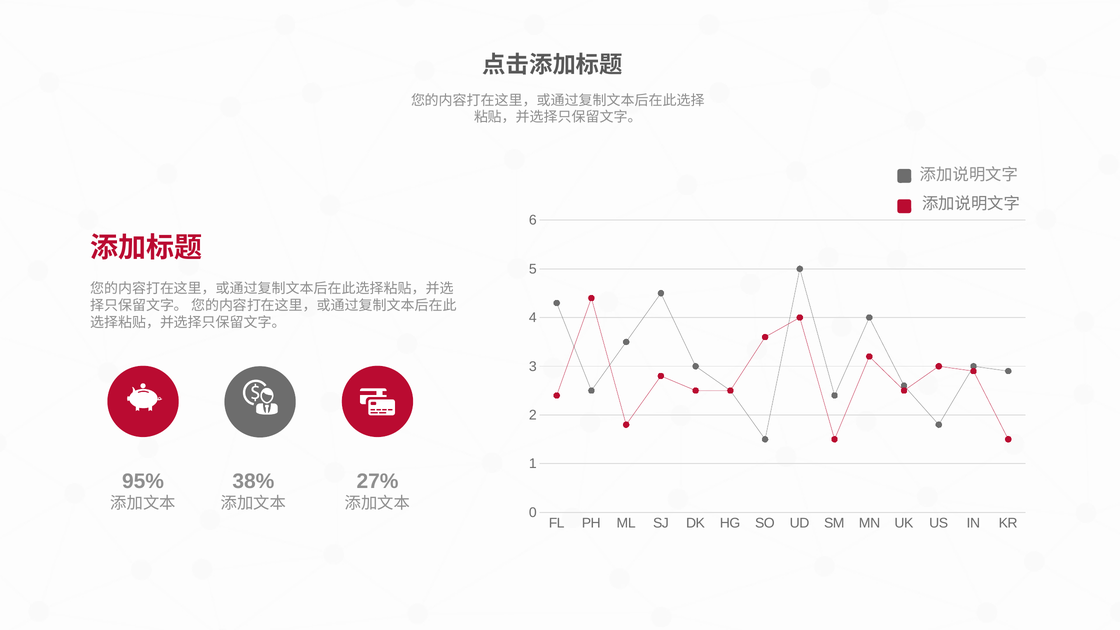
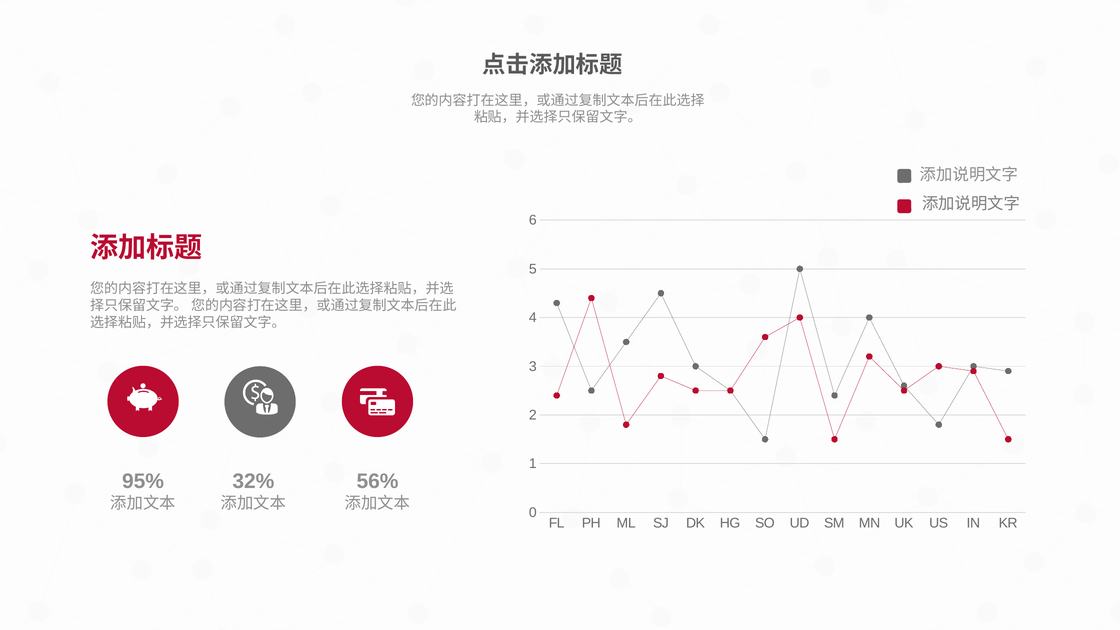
38%: 38% -> 32%
27%: 27% -> 56%
